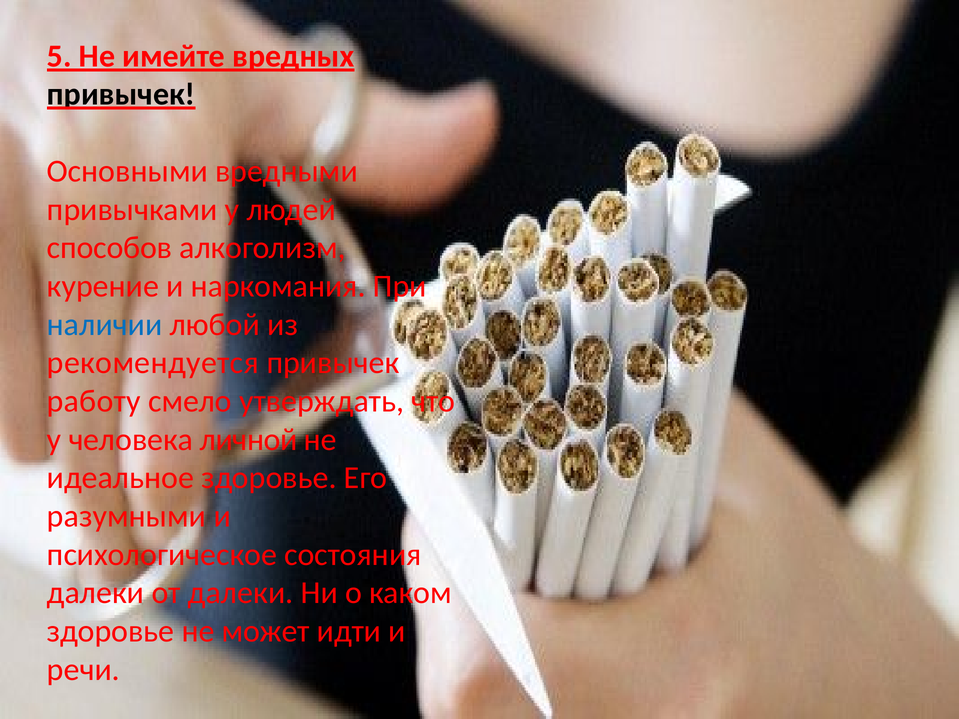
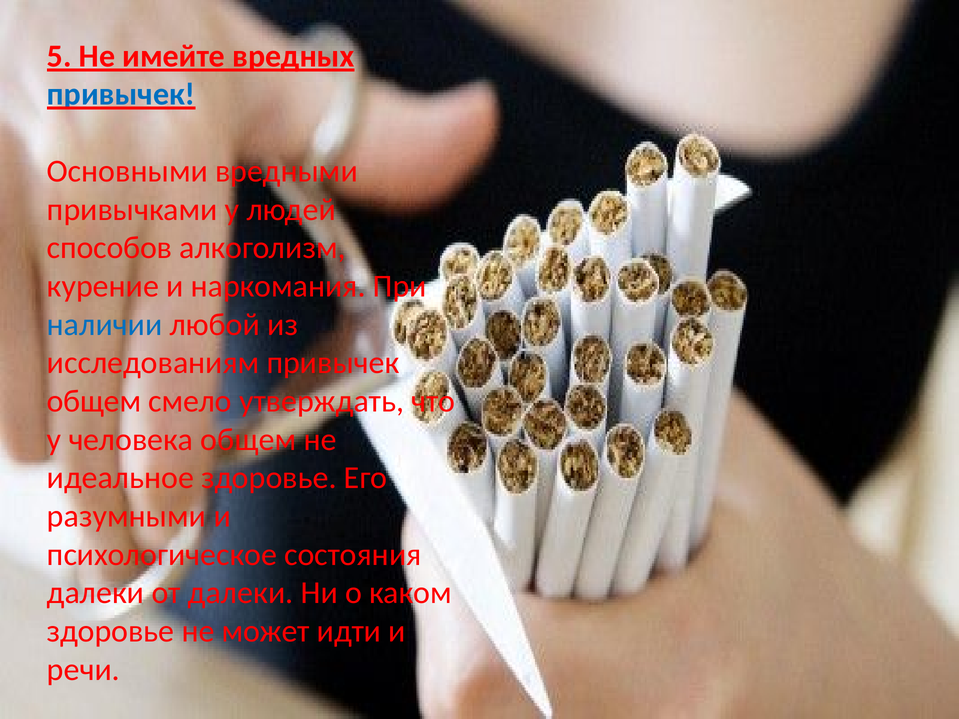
привычек at (121, 94) colour: black -> blue
рекомендуется: рекомендуется -> исследованиям
работу at (94, 401): работу -> общем
человека личной: личной -> общем
